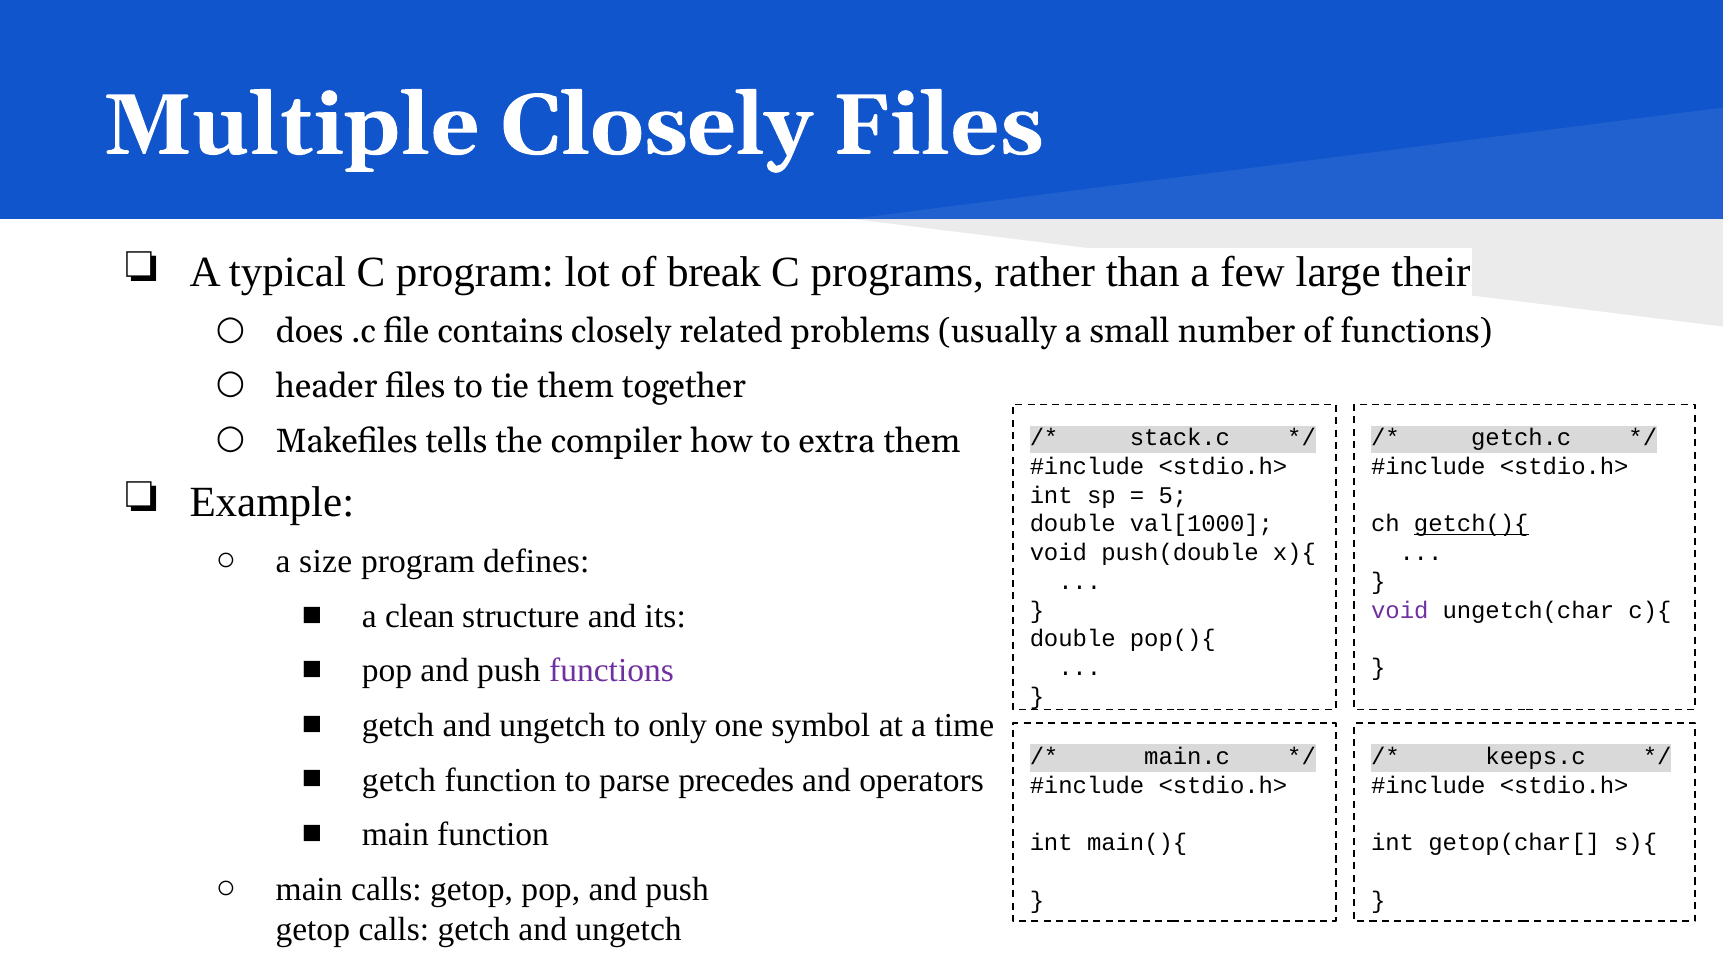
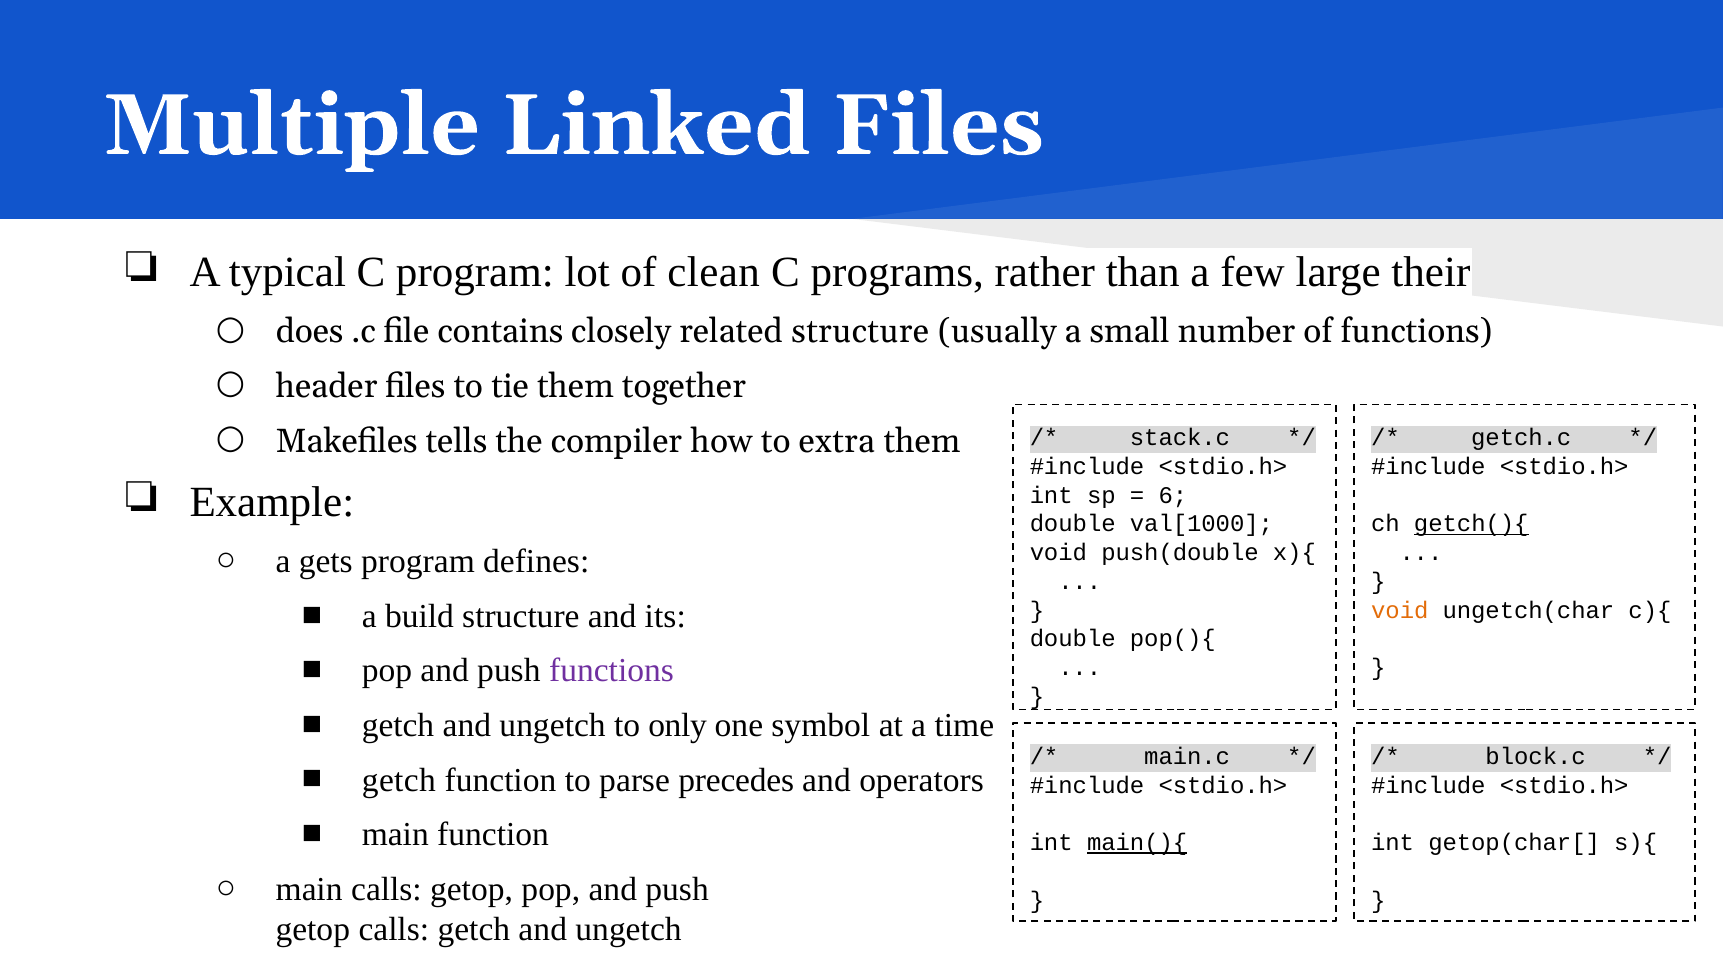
Multiple Closely: Closely -> Linked
break: break -> clean
related problems: problems -> structure
5: 5 -> 6
size: size -> gets
clean: clean -> build
void at (1400, 610) colour: purple -> orange
keeps.c: keeps.c -> block.c
main(){ underline: none -> present
